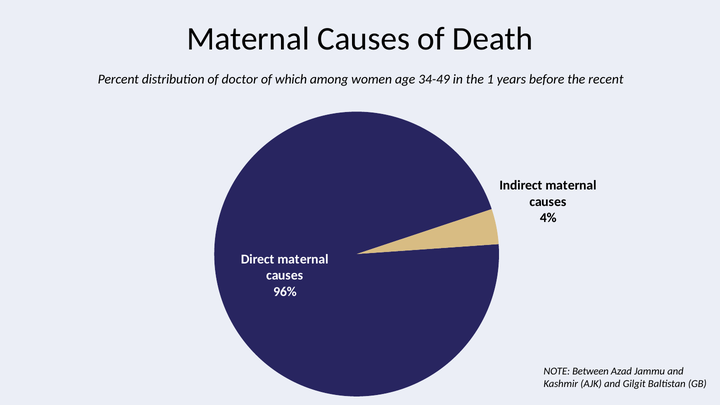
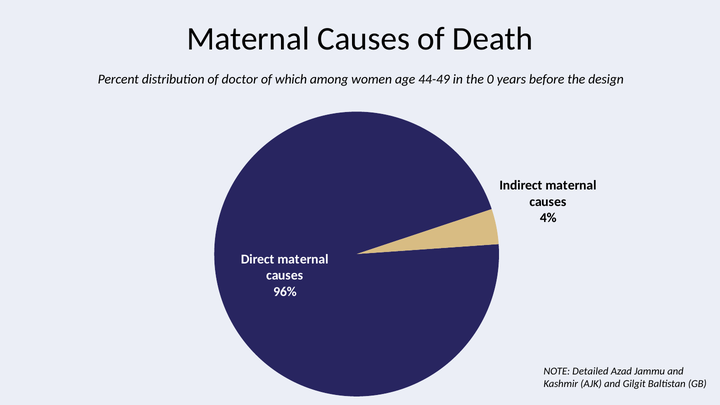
34-49: 34-49 -> 44-49
1: 1 -> 0
recent: recent -> design
Between: Between -> Detailed
